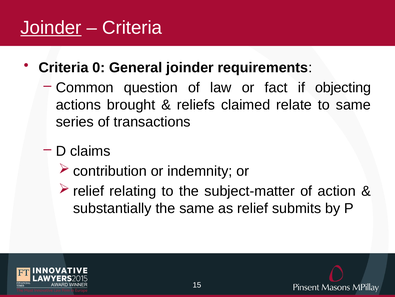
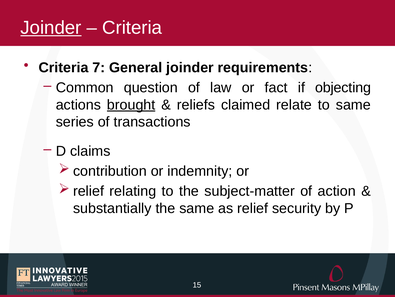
0: 0 -> 7
brought underline: none -> present
submits: submits -> security
